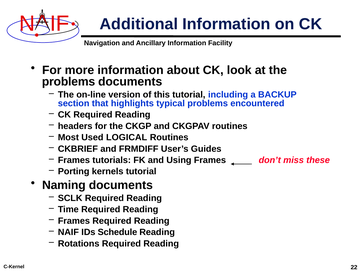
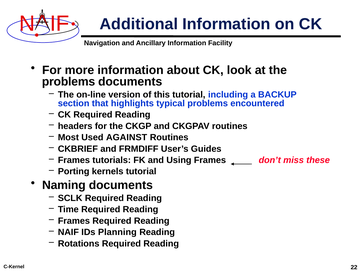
LOGICAL: LOGICAL -> AGAINST
Schedule: Schedule -> Planning
